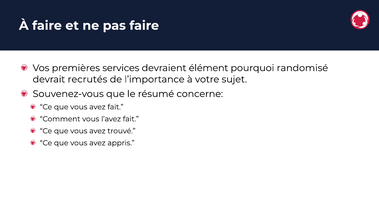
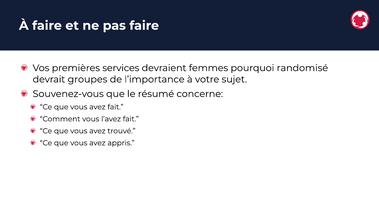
élément: élément -> femmes
recrutés: recrutés -> groupes
